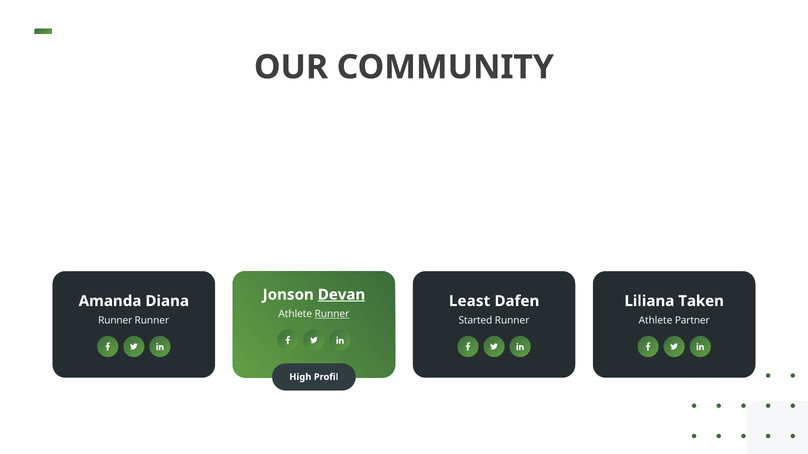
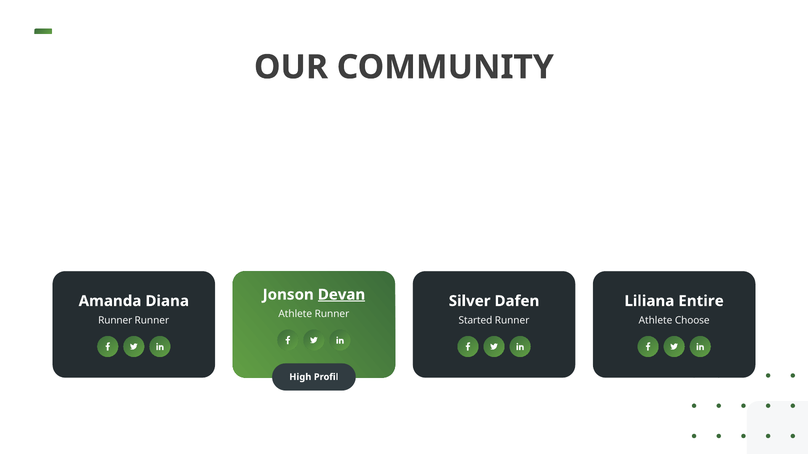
Least: Least -> Silver
Taken: Taken -> Entire
Runner at (332, 314) underline: present -> none
Partner: Partner -> Choose
